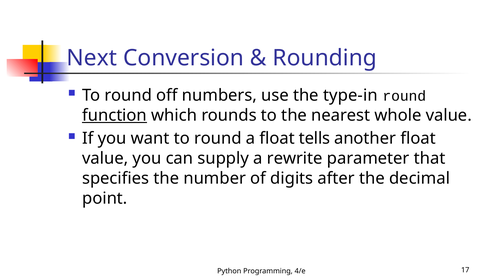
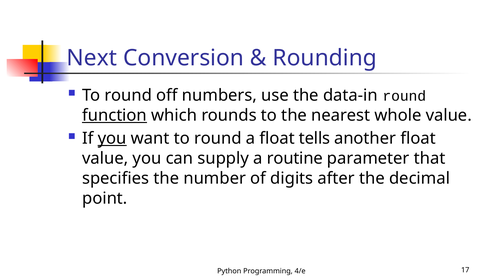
type-in: type-in -> data-in
you at (112, 139) underline: none -> present
rewrite: rewrite -> routine
